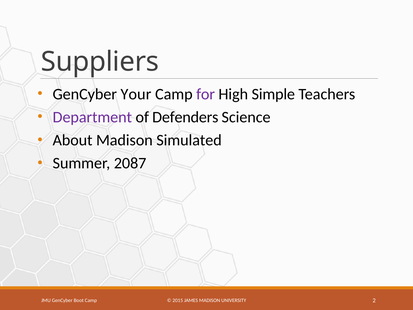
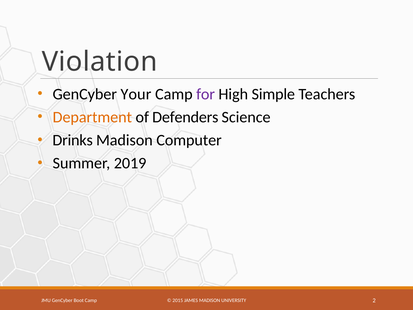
Suppliers: Suppliers -> Violation
Department colour: purple -> orange
About: About -> Drinks
Simulated: Simulated -> Computer
2087: 2087 -> 2019
